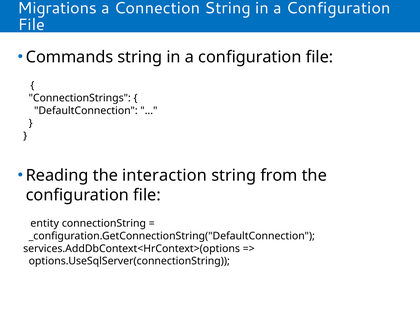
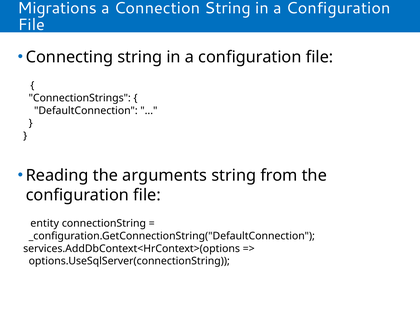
Commands: Commands -> Connecting
interaction: interaction -> arguments
